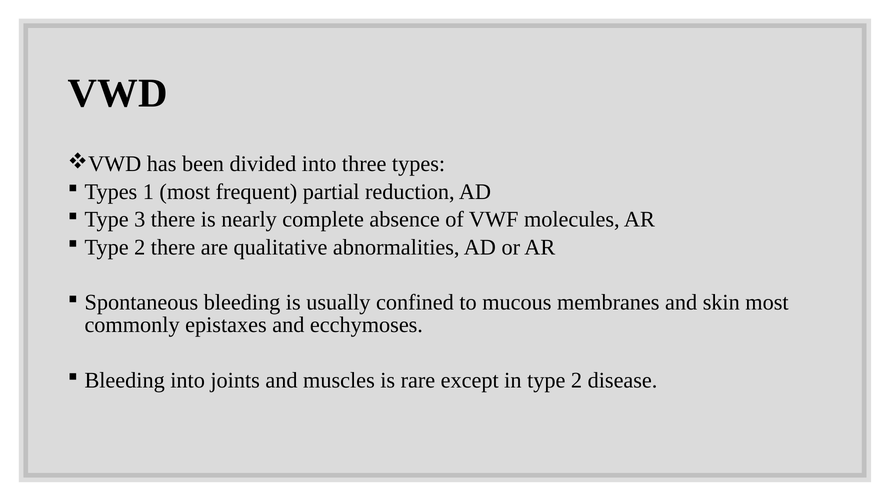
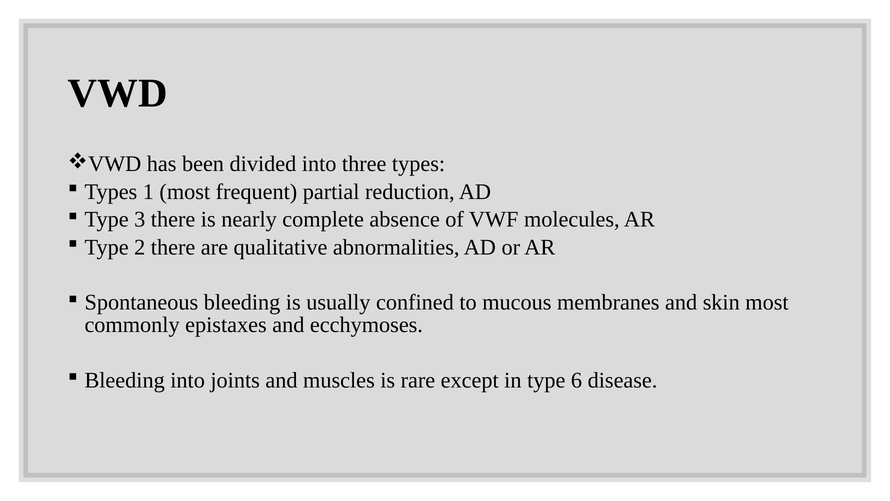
in type 2: 2 -> 6
